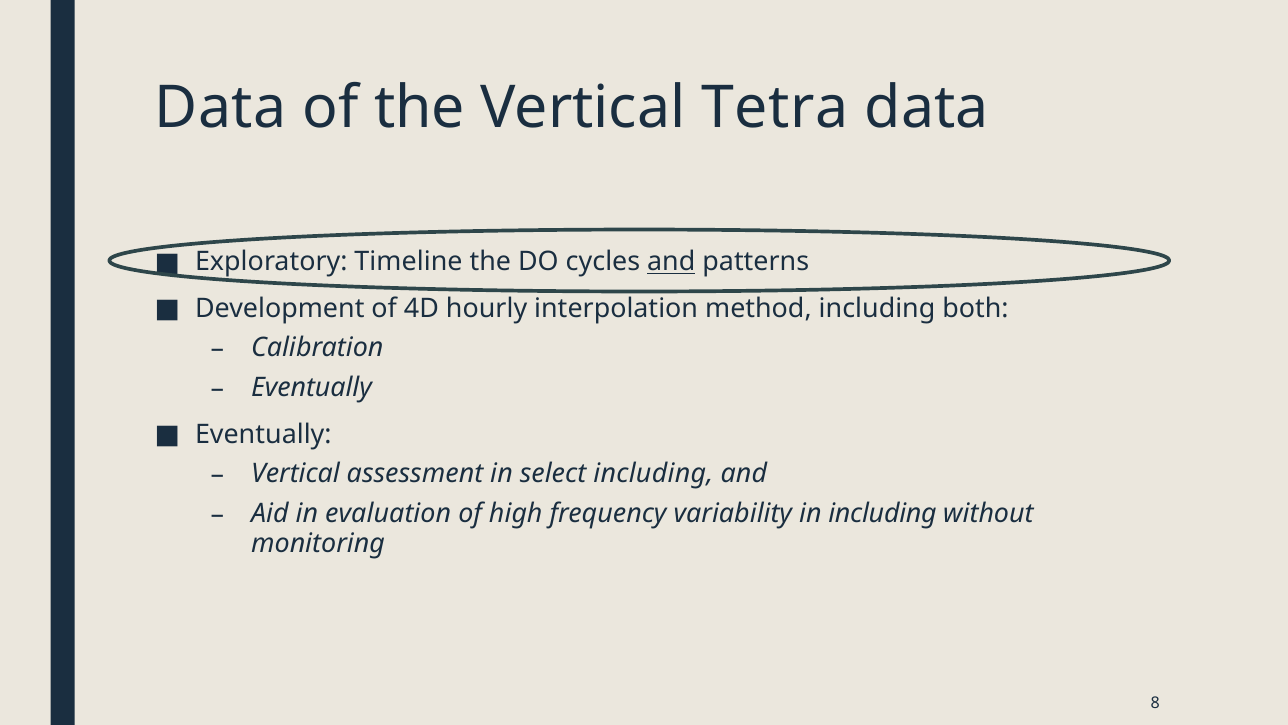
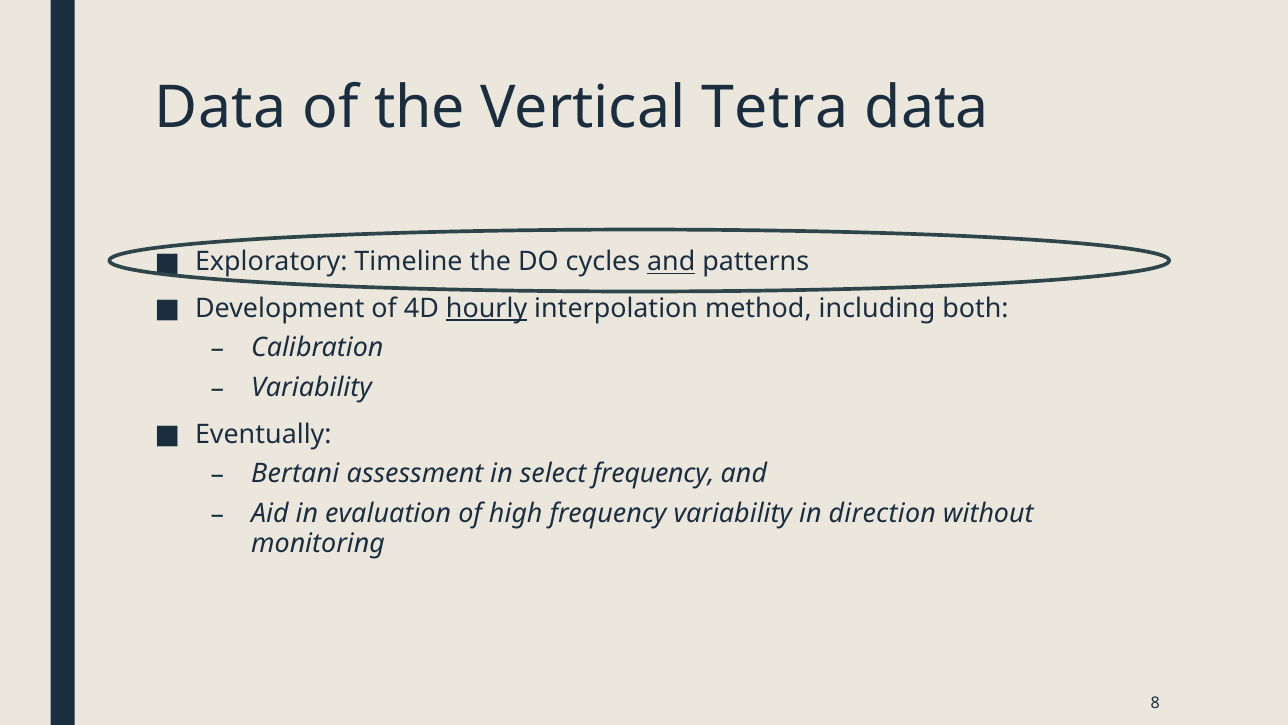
hourly underline: none -> present
Eventually at (312, 388): Eventually -> Variability
Vertical at (295, 474): Vertical -> Bertani
select including: including -> frequency
in including: including -> direction
